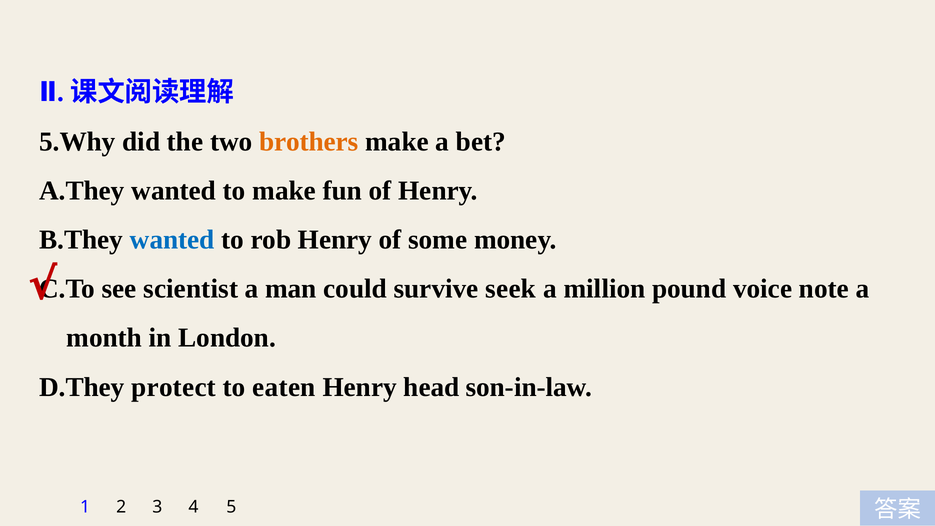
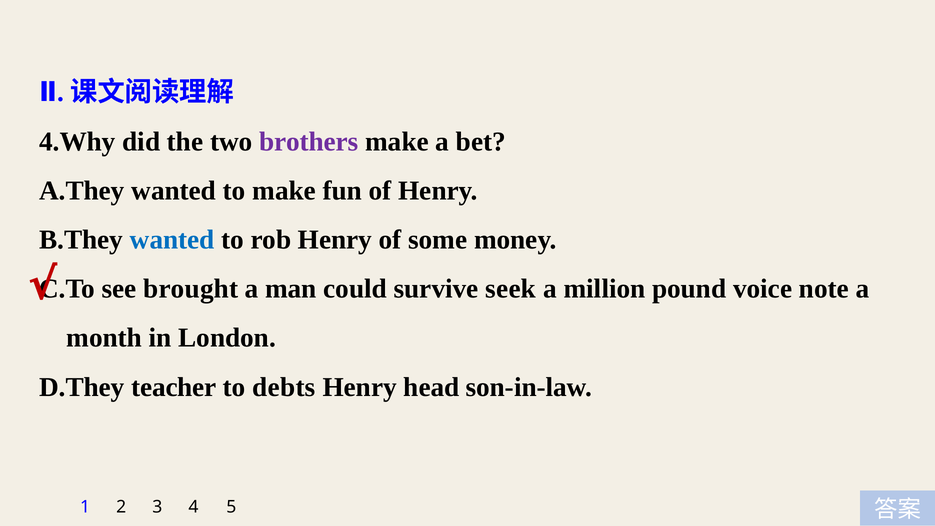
5.Why: 5.Why -> 4.Why
brothers colour: orange -> purple
scientist: scientist -> brought
protect: protect -> teacher
eaten: eaten -> debts
